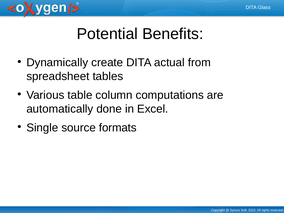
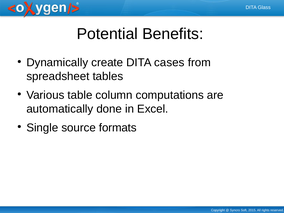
actual: actual -> cases
